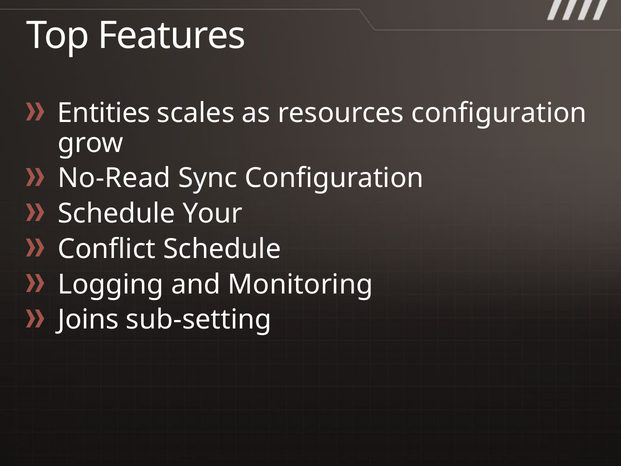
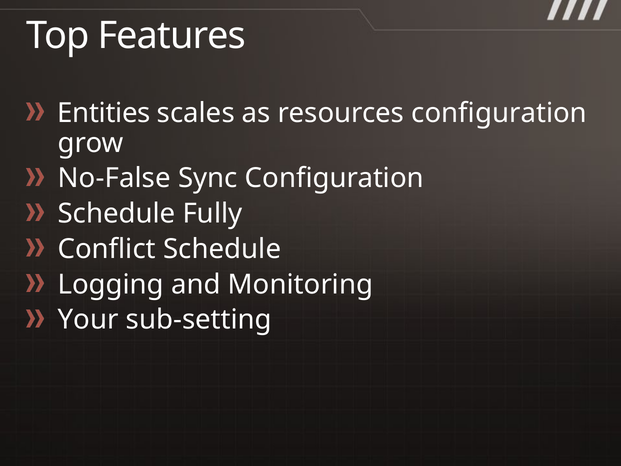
No-Read: No-Read -> No-False
Your: Your -> Fully
Joins: Joins -> Your
